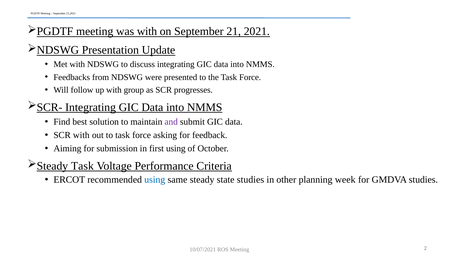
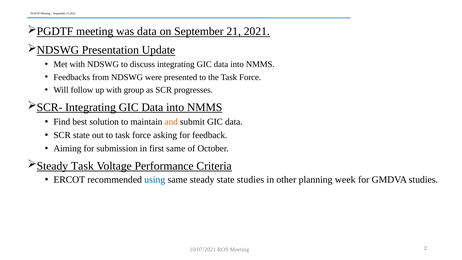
was with: with -> data
and colour: purple -> orange
SCR with: with -> state
first using: using -> same
